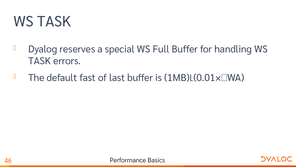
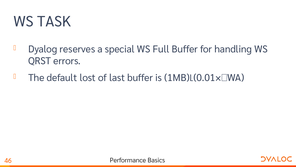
TASK at (40, 61): TASK -> QRST
fast: fast -> lost
